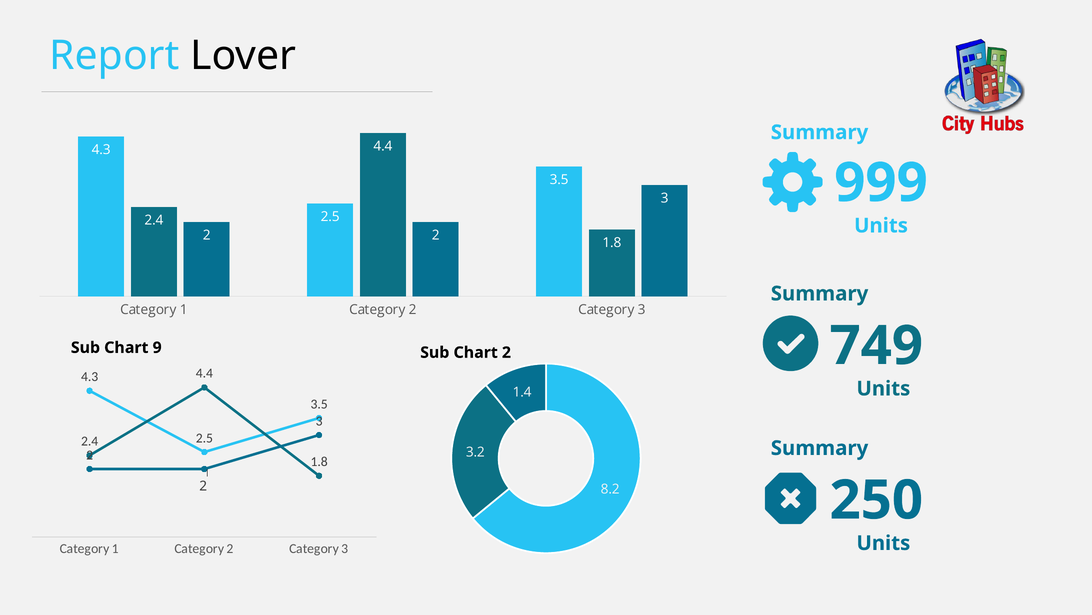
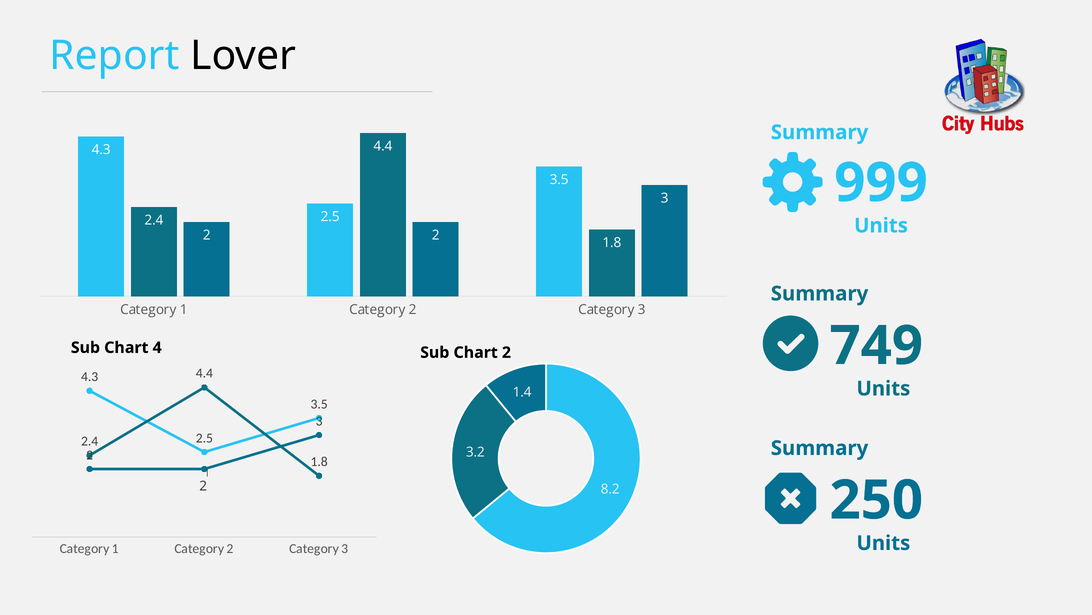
9: 9 -> 4
